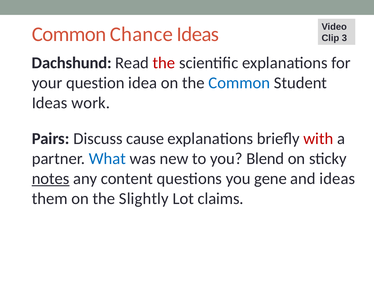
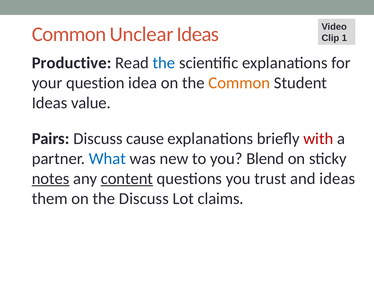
Chance: Chance -> Unclear
3: 3 -> 1
Dachshund: Dachshund -> Productive
the at (164, 63) colour: red -> blue
Common at (239, 83) colour: blue -> orange
work: work -> value
content underline: none -> present
gene: gene -> trust
the Slightly: Slightly -> Discuss
